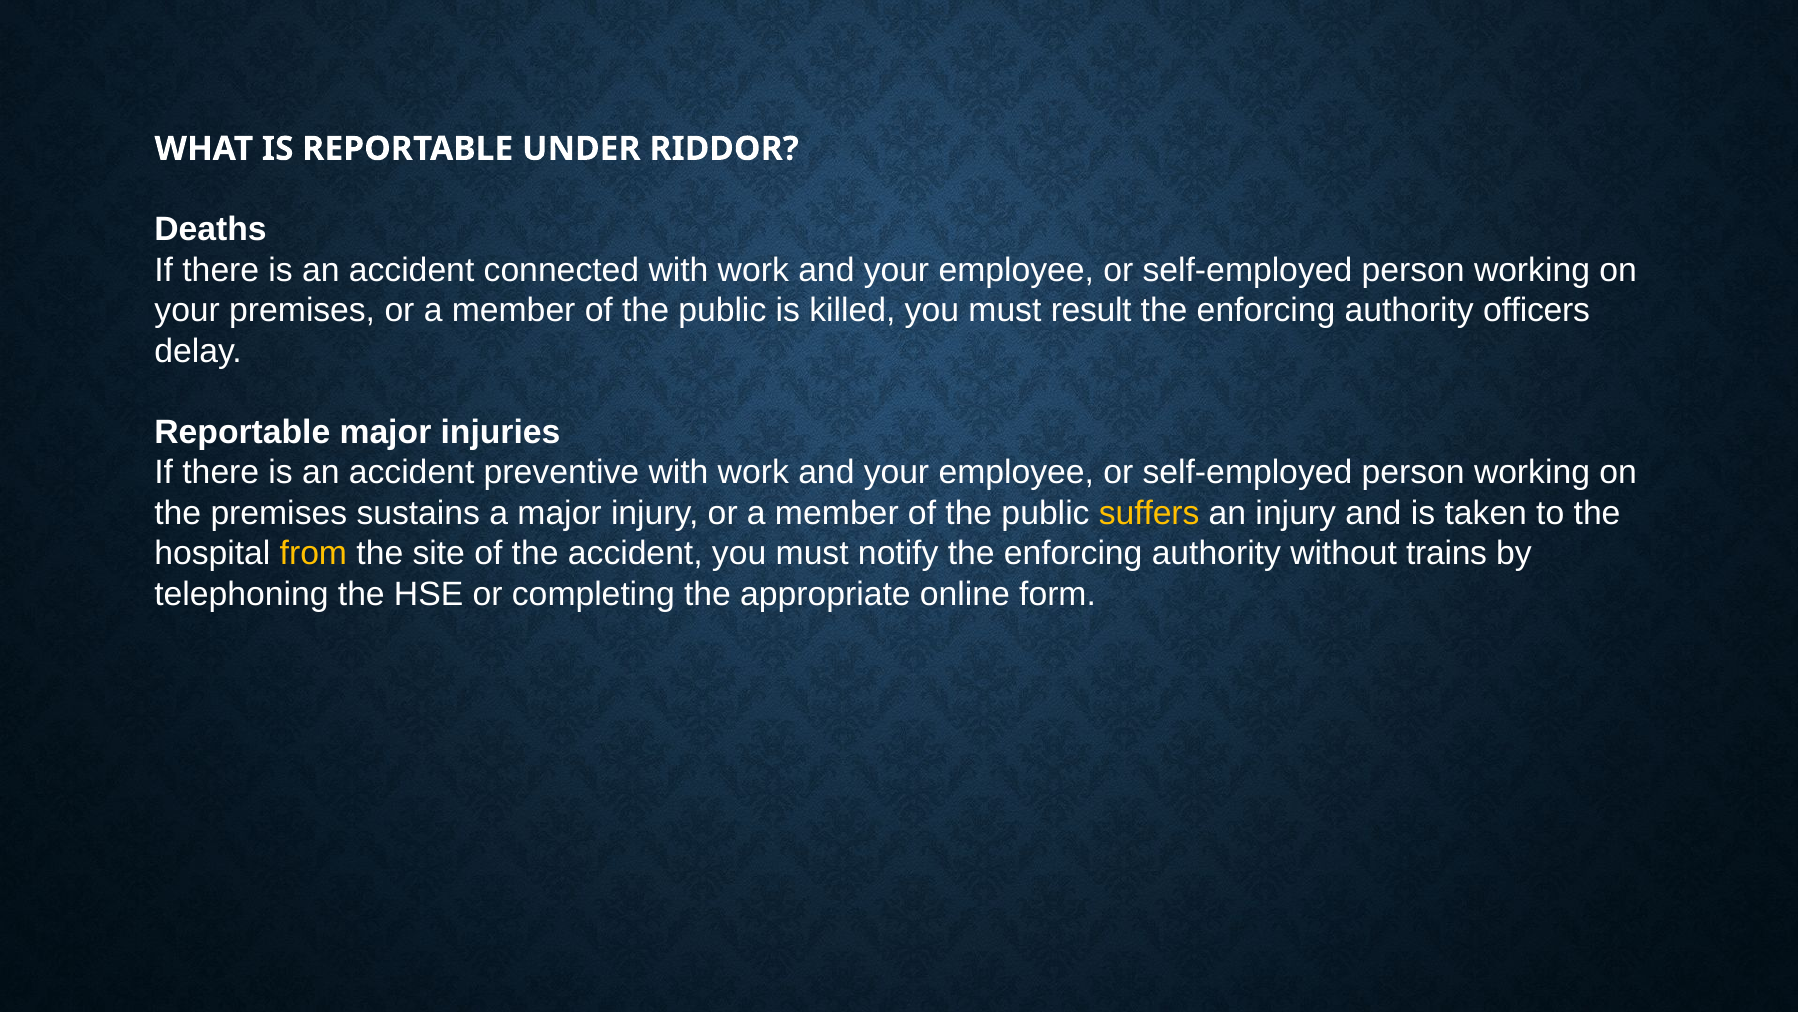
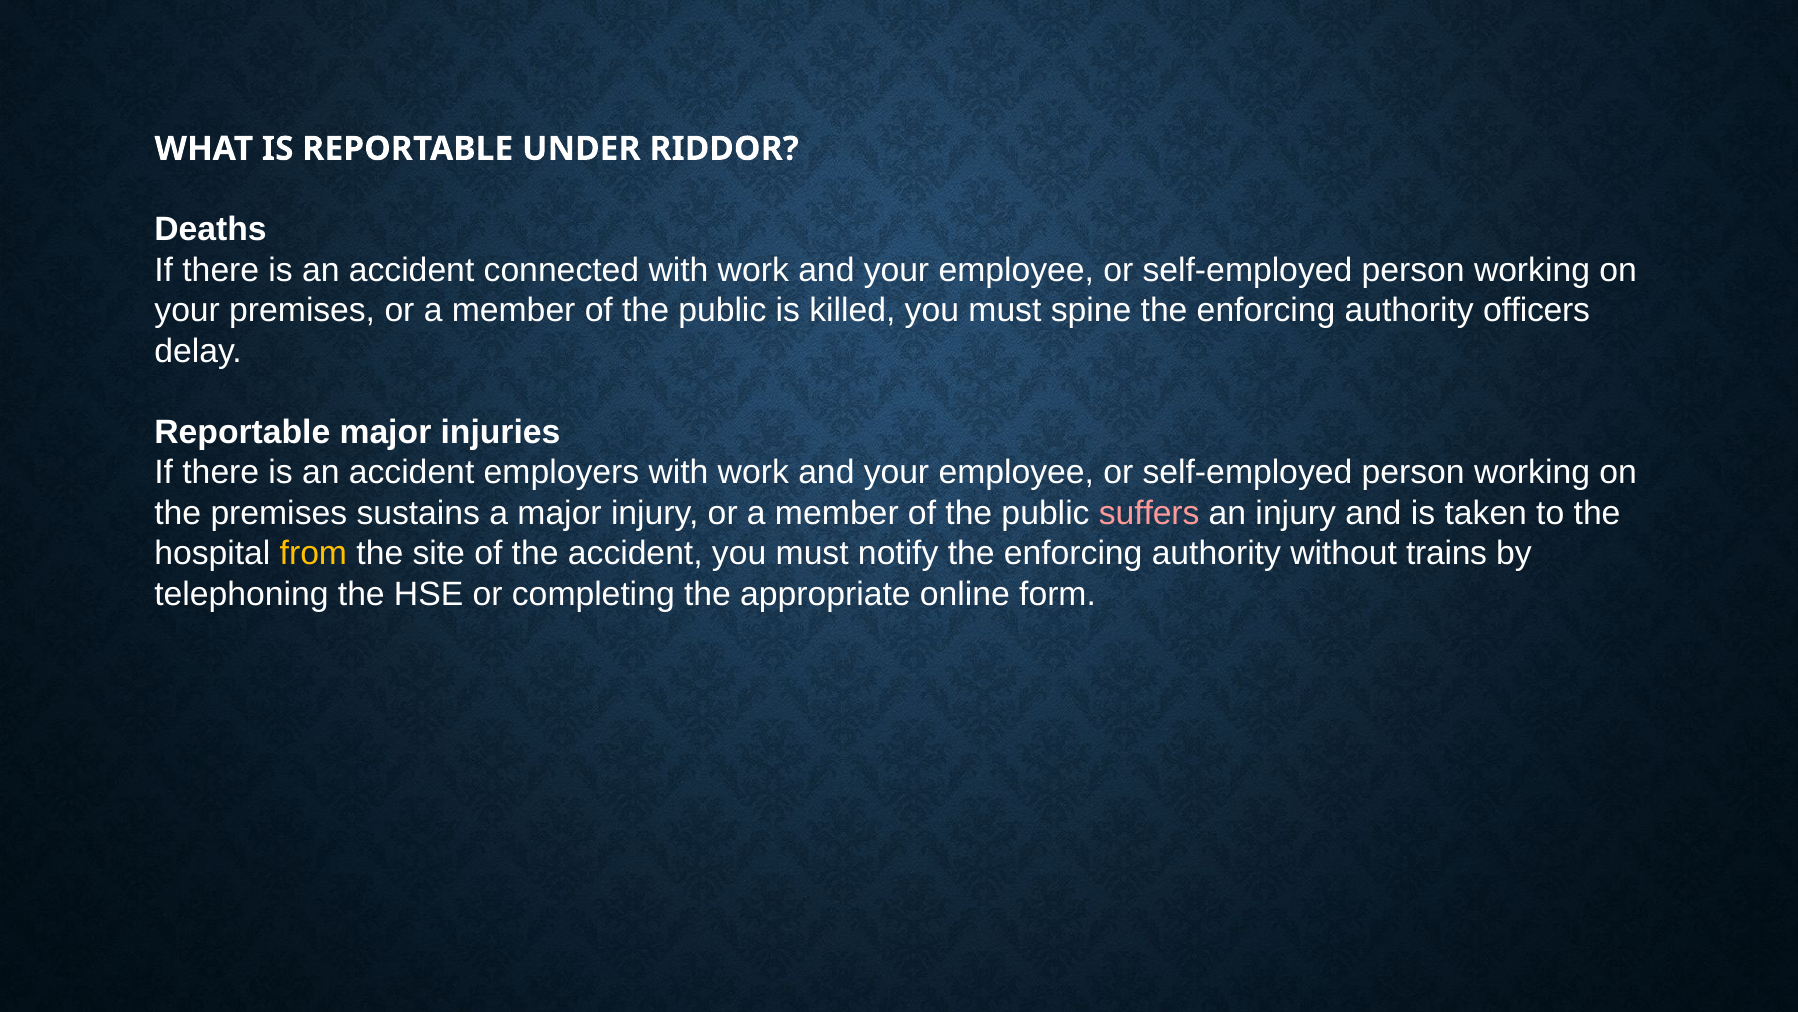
result: result -> spine
preventive: preventive -> employers
suffers colour: yellow -> pink
